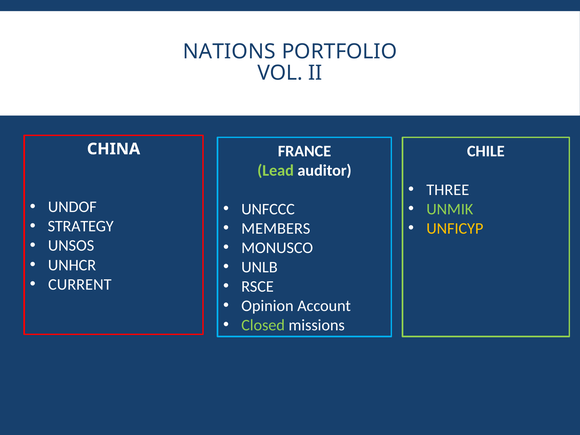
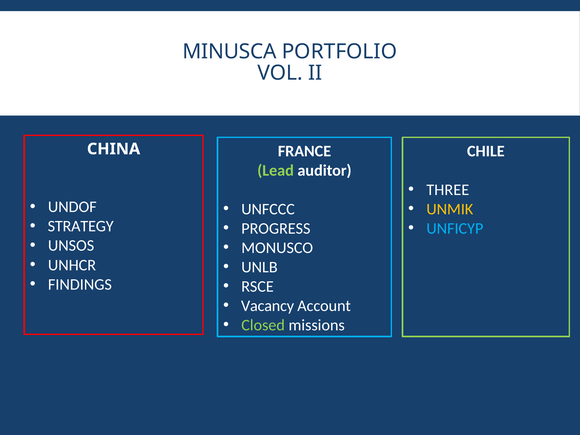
NATIONS: NATIONS -> MINUSCA
UNMIK colour: light green -> yellow
MEMBERS: MEMBERS -> PROGRESS
UNFICYP colour: yellow -> light blue
CURRENT: CURRENT -> FINDINGS
Opinion: Opinion -> Vacancy
